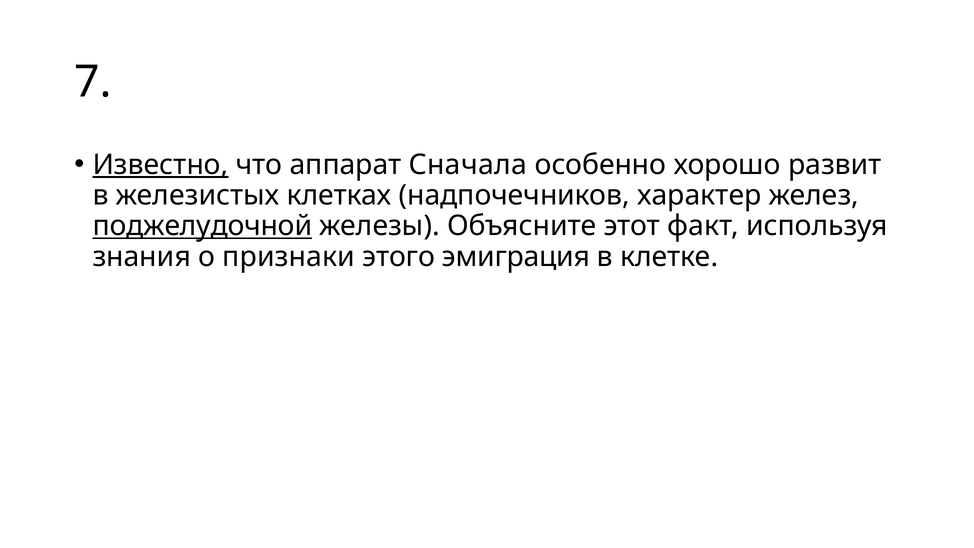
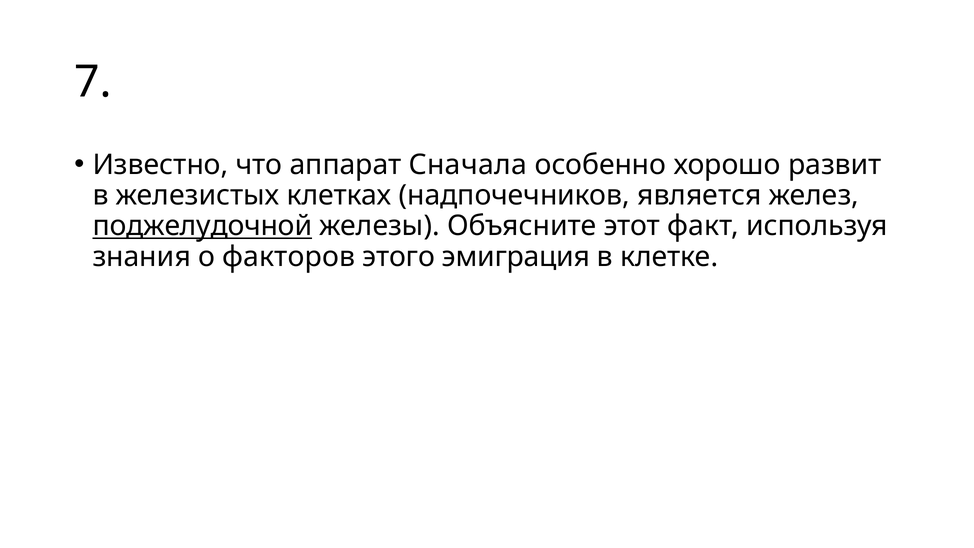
Известно underline: present -> none
характер: характер -> является
признаки: признаки -> факторов
